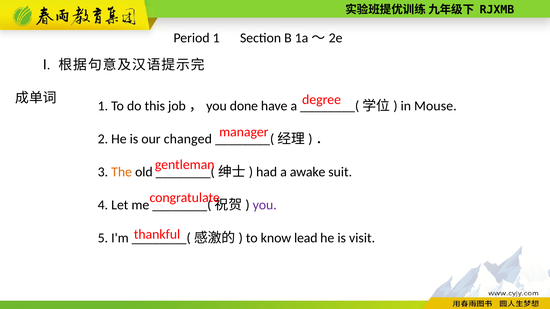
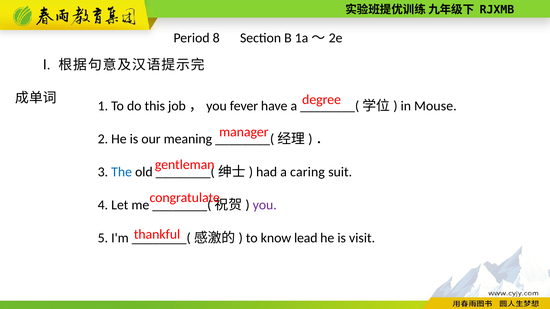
Period 1: 1 -> 8
done: done -> fever
changed: changed -> meaning
The colour: orange -> blue
awake: awake -> caring
